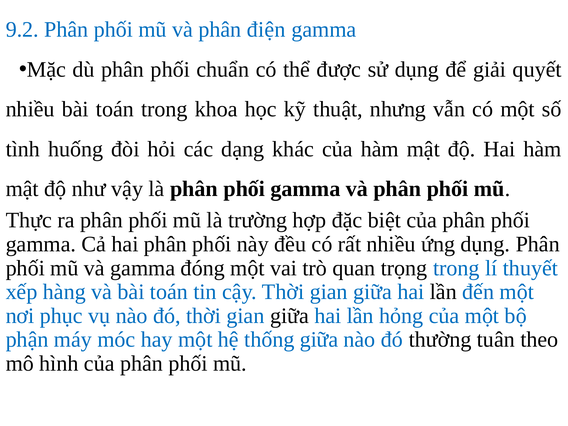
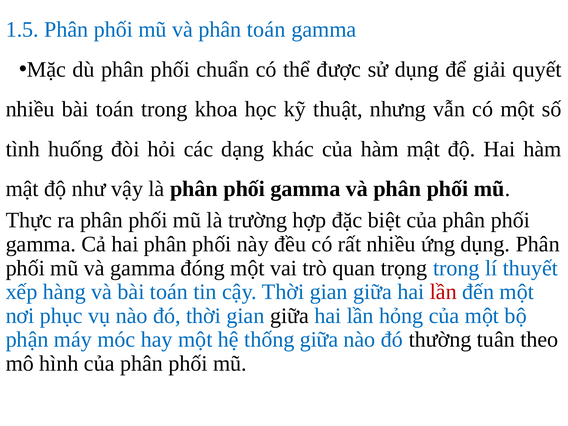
9.2: 9.2 -> 1.5
phân điện: điện -> toán
lần at (443, 292) colour: black -> red
